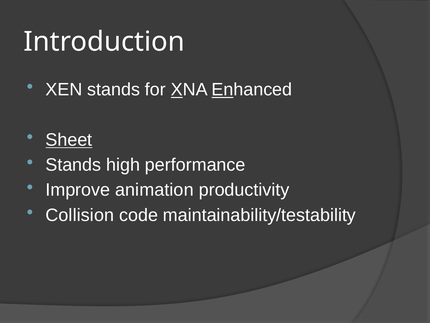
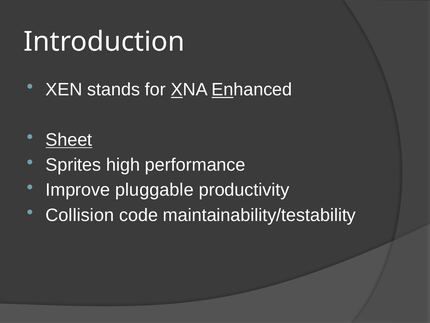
Stands at (73, 165): Stands -> Sprites
animation: animation -> pluggable
